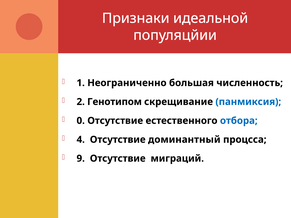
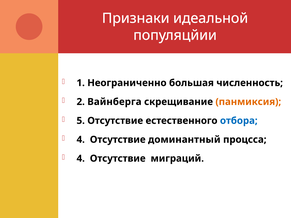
Генотипом: Генотипом -> Вайнберга
панмиксия colour: blue -> orange
0: 0 -> 5
9 at (81, 159): 9 -> 4
